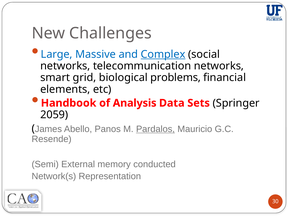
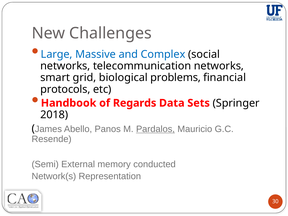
Complex underline: present -> none
elements: elements -> protocols
Analysis: Analysis -> Regards
2059: 2059 -> 2018
